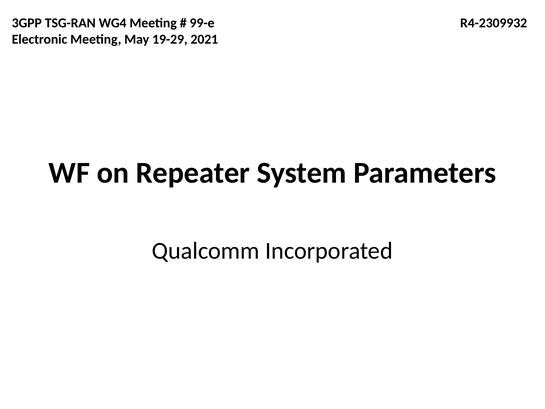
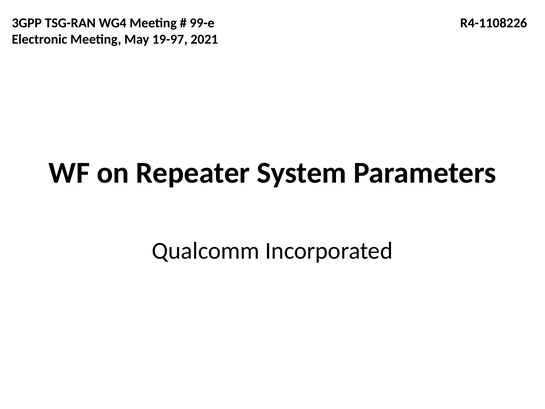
R4-2309932: R4-2309932 -> R4-1108226
19-29: 19-29 -> 19-97
